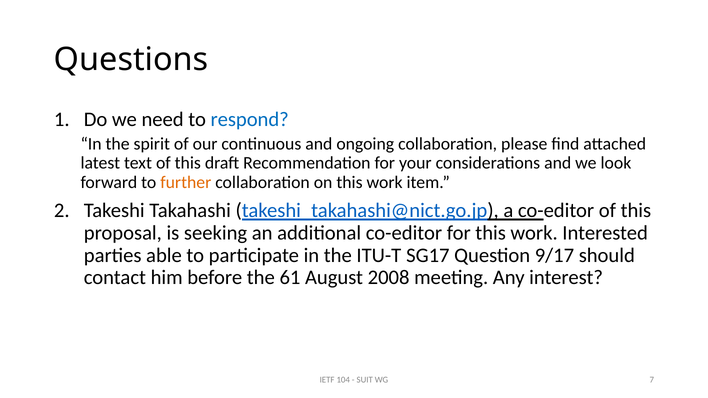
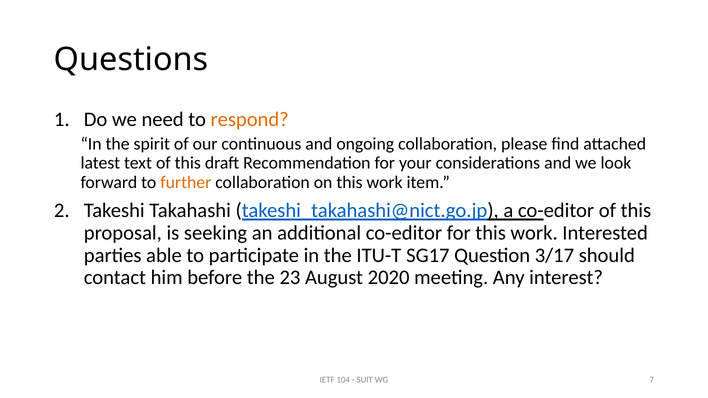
respond colour: blue -> orange
9/17: 9/17 -> 3/17
61: 61 -> 23
2008: 2008 -> 2020
